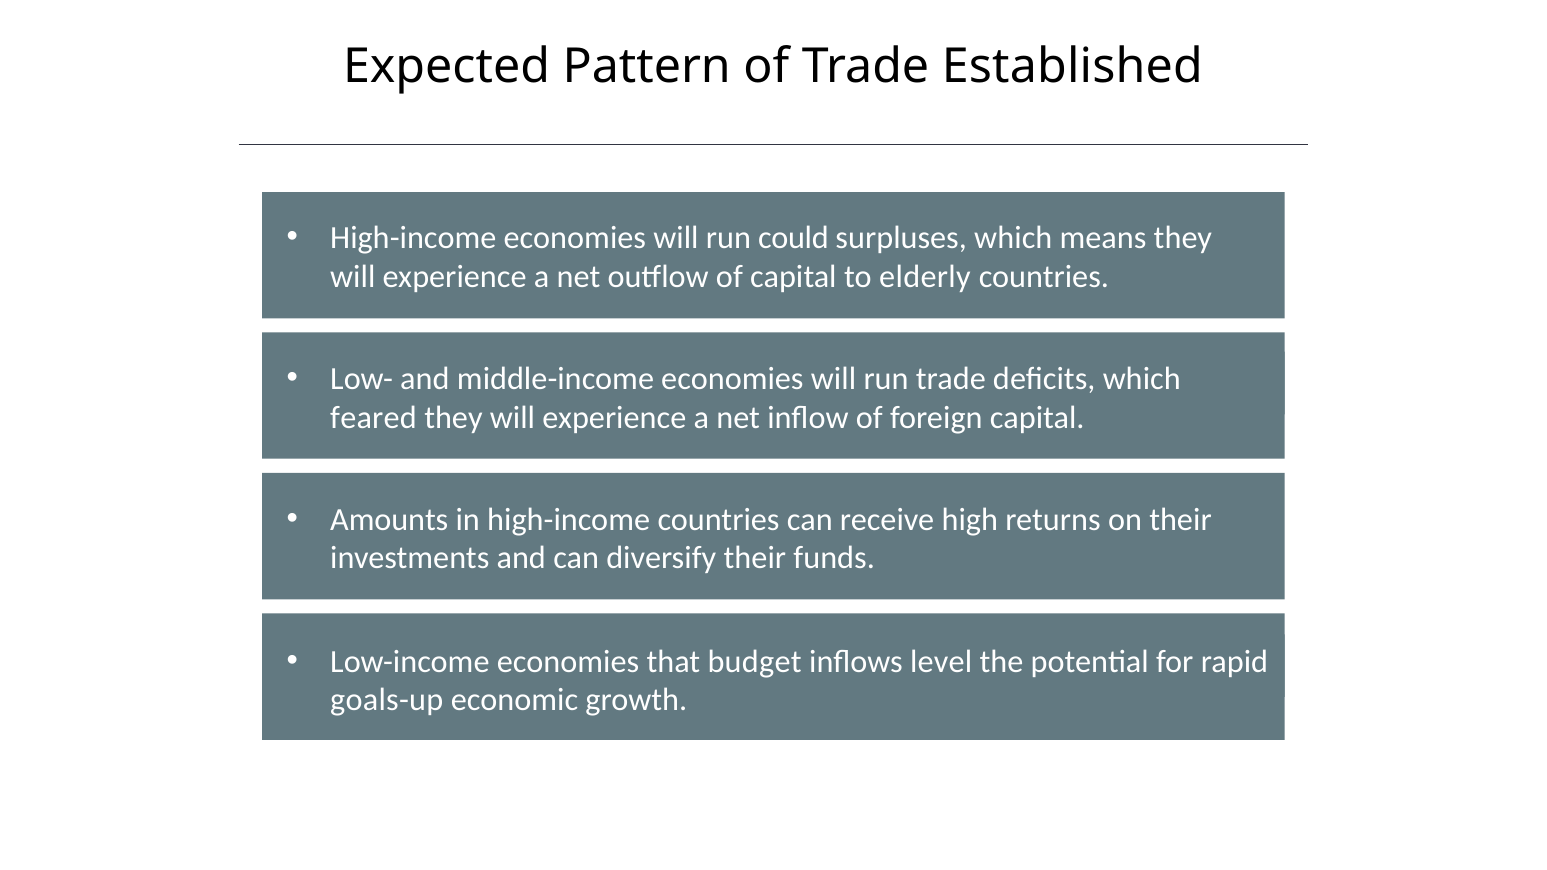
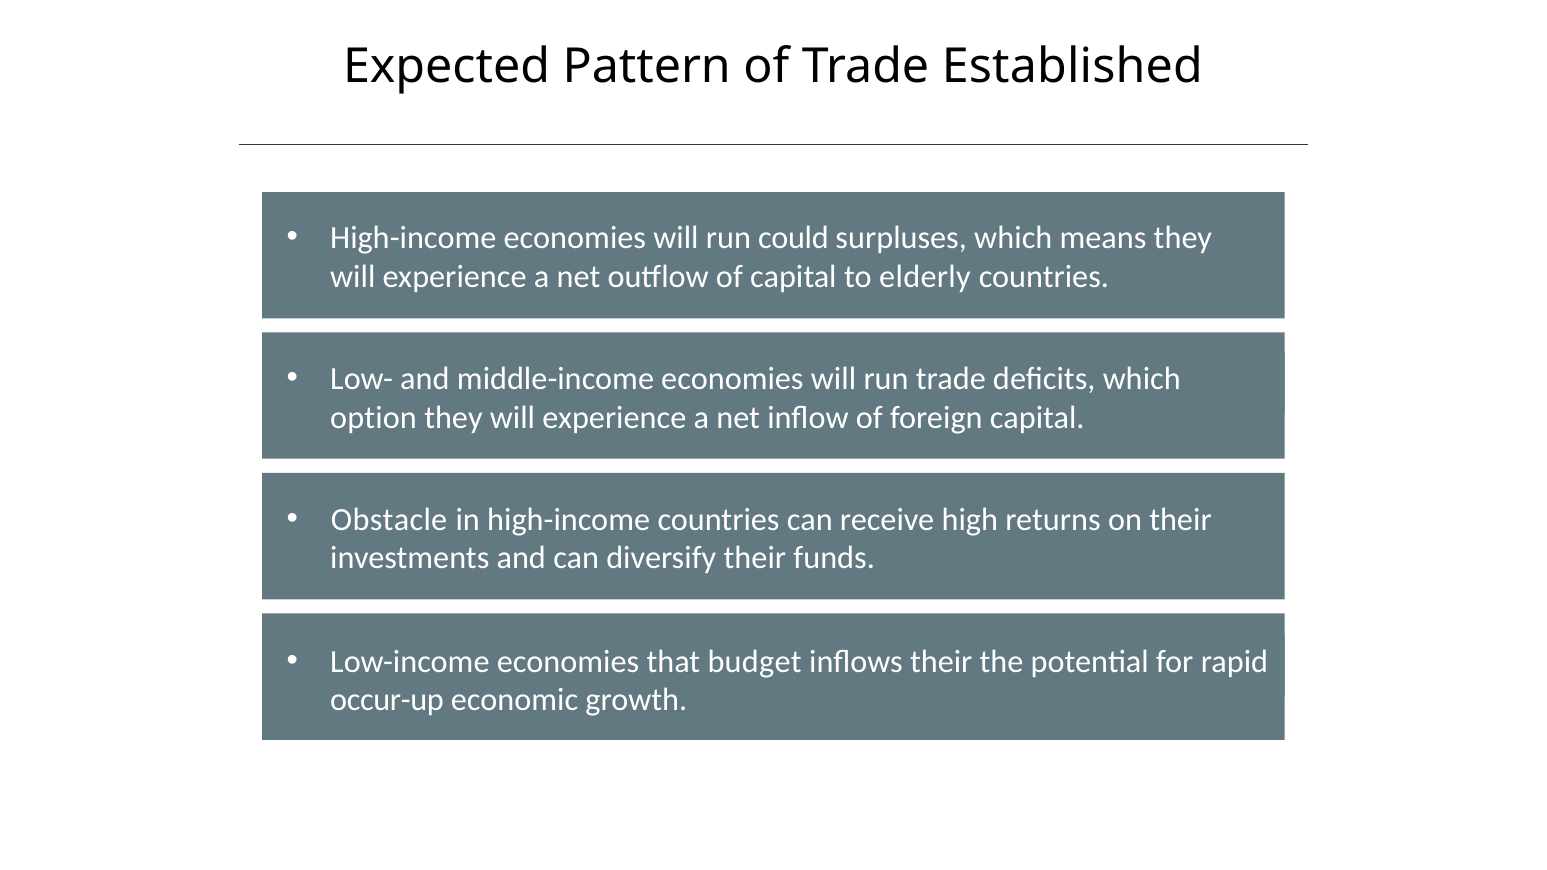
feared: feared -> option
Amounts: Amounts -> Obstacle
inflows level: level -> their
goals-up: goals-up -> occur-up
